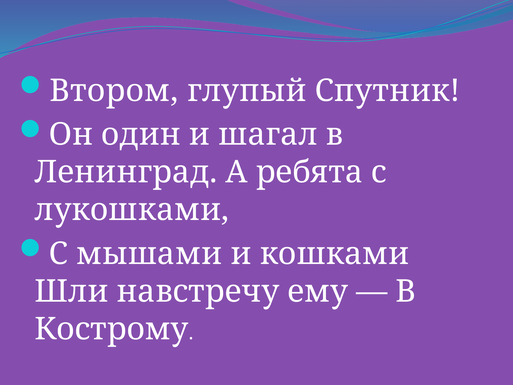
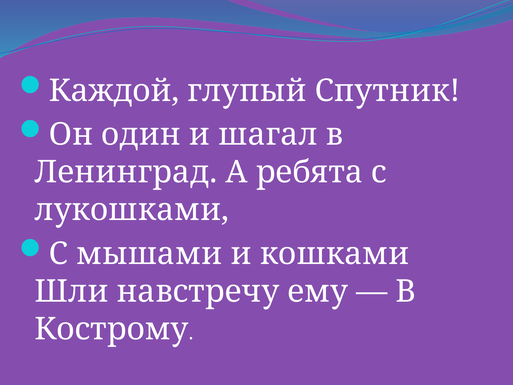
Втором: Втором -> Каждой
